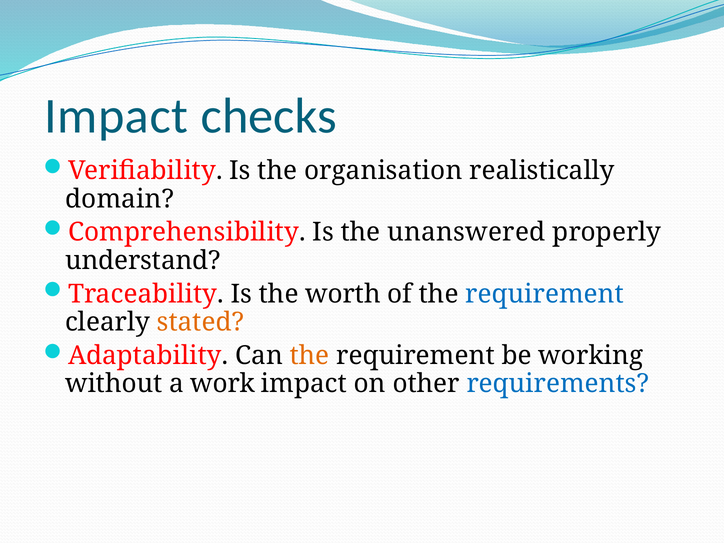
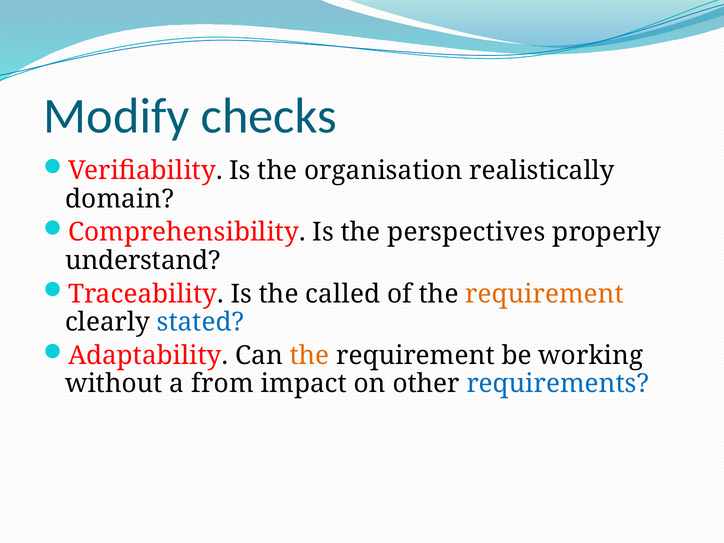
Impact at (116, 116): Impact -> Modify
unanswered: unanswered -> perspectives
worth: worth -> called
requirement at (545, 294) colour: blue -> orange
stated colour: orange -> blue
work: work -> from
